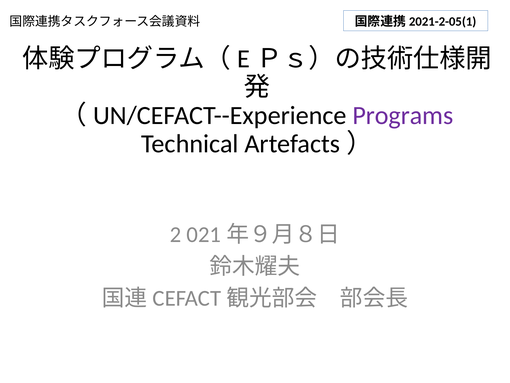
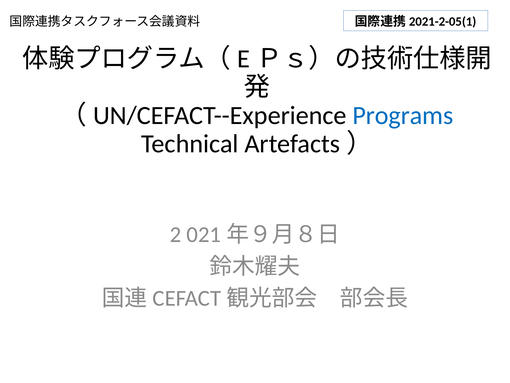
Programs colour: purple -> blue
